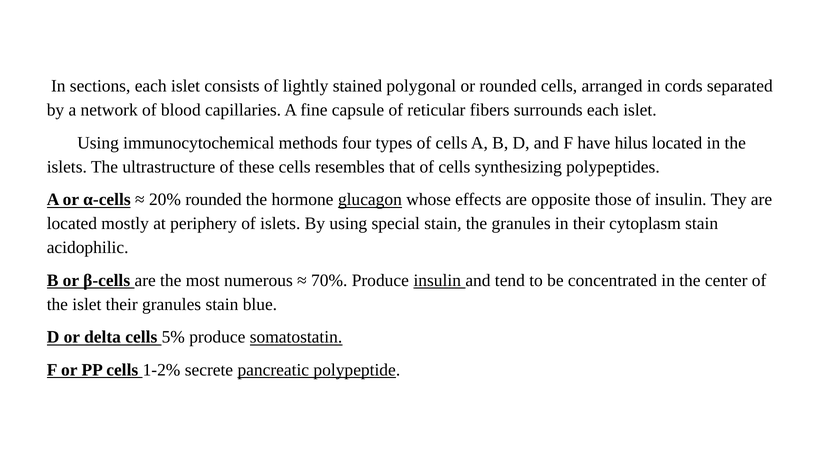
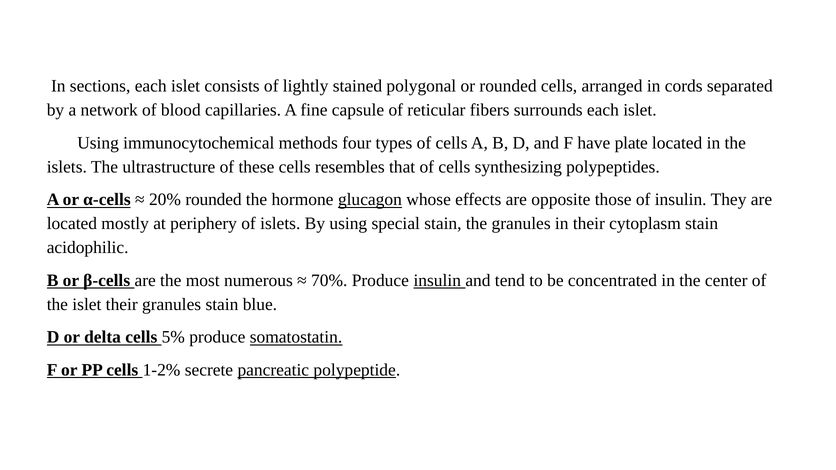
hilus: hilus -> plate
